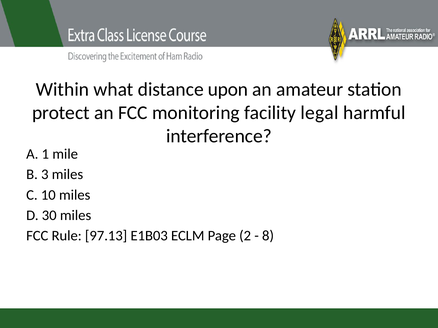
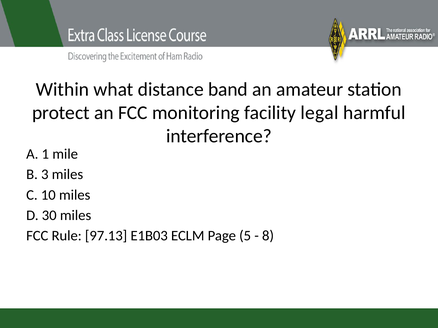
upon: upon -> band
2: 2 -> 5
